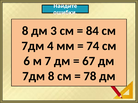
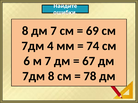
дм 3: 3 -> 7
84: 84 -> 69
